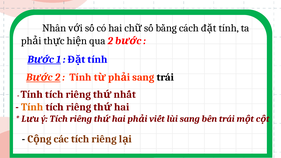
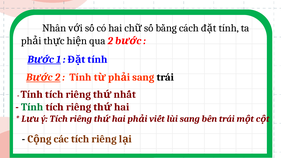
Tính at (32, 107) colour: orange -> green
